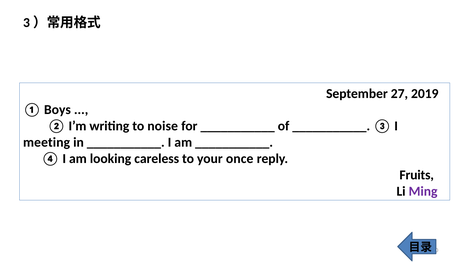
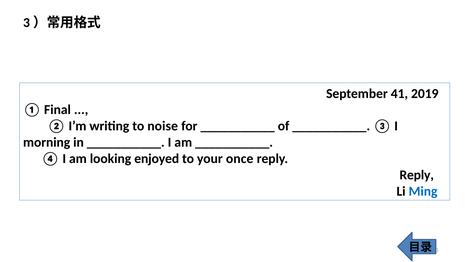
27: 27 -> 41
Boys: Boys -> Final
meeting: meeting -> morning
careless: careless -> enjoyed
Fruits at (417, 175): Fruits -> Reply
Ming colour: purple -> blue
